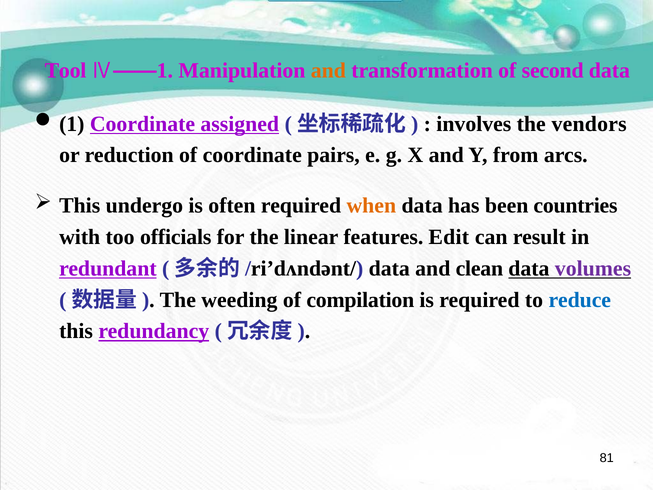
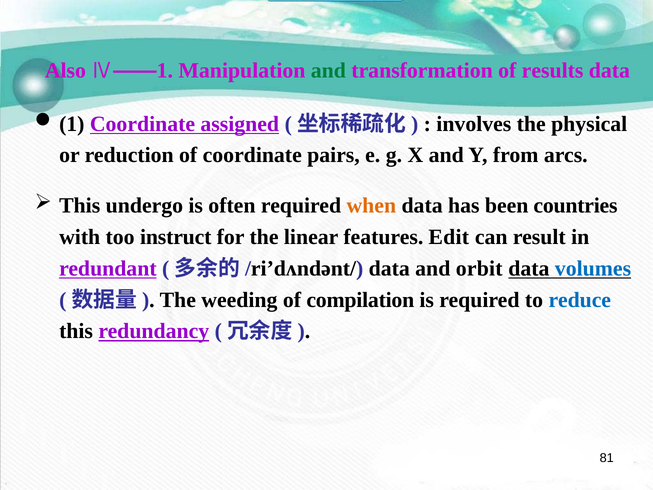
Tool: Tool -> Also
and at (328, 71) colour: orange -> green
second: second -> results
vendors: vendors -> physical
officials: officials -> instruct
clean: clean -> orbit
volumes colour: purple -> blue
